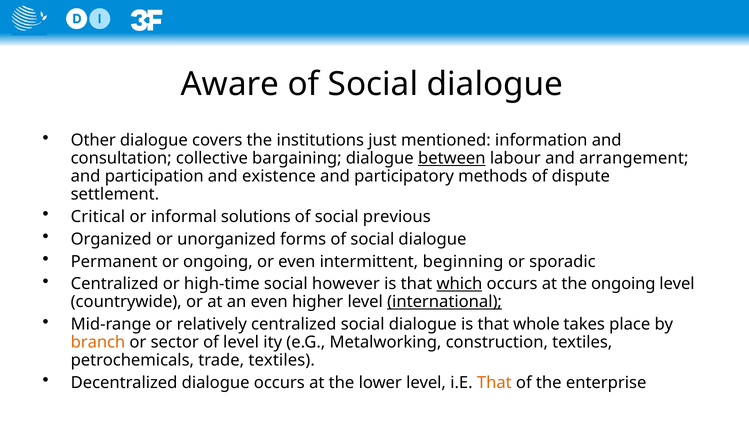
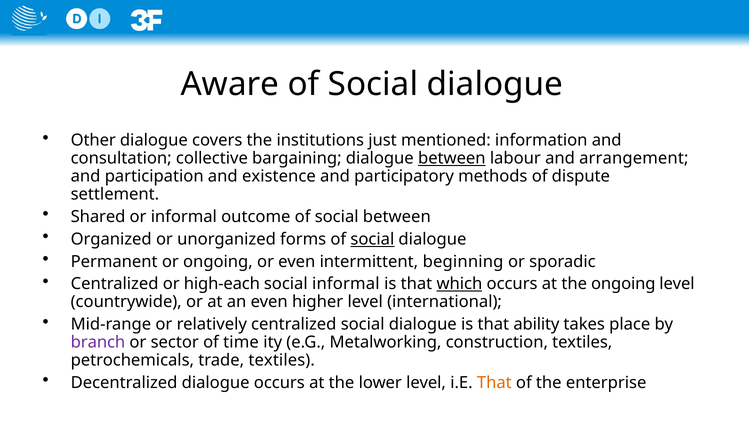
Critical: Critical -> Shared
solutions: solutions -> outcome
social previous: previous -> between
social at (372, 239) underline: none -> present
high-time: high-time -> high-each
social however: however -> informal
international underline: present -> none
whole: whole -> ability
branch colour: orange -> purple
of level: level -> time
